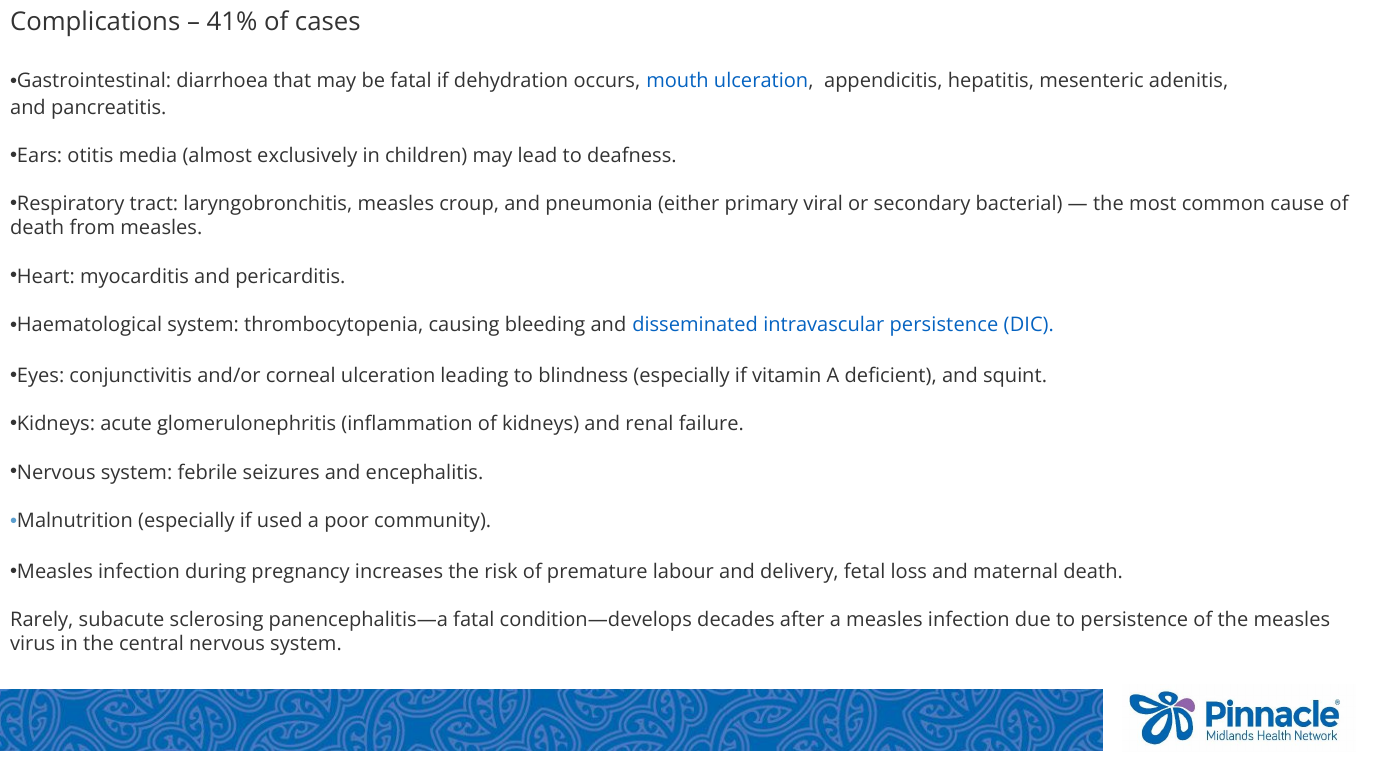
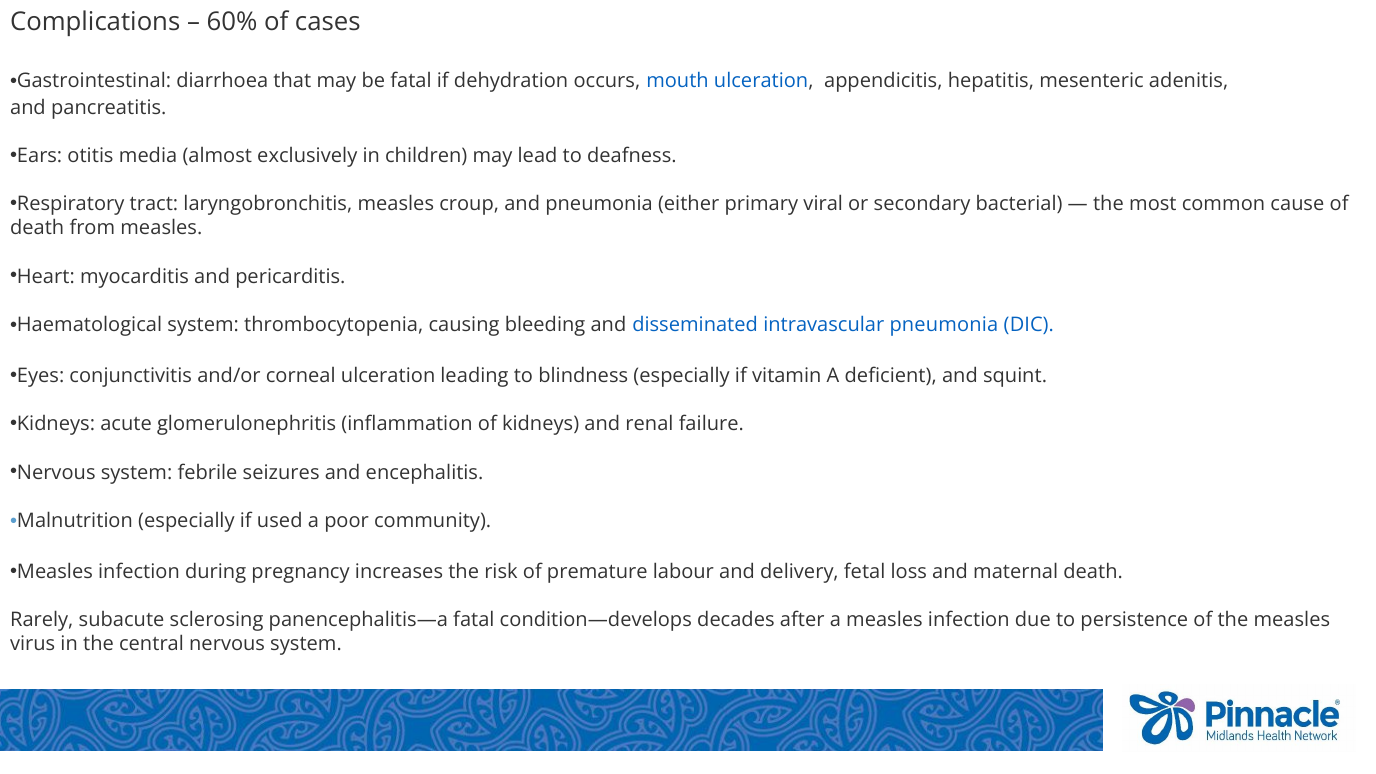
41%: 41% -> 60%
intravascular persistence: persistence -> pneumonia
